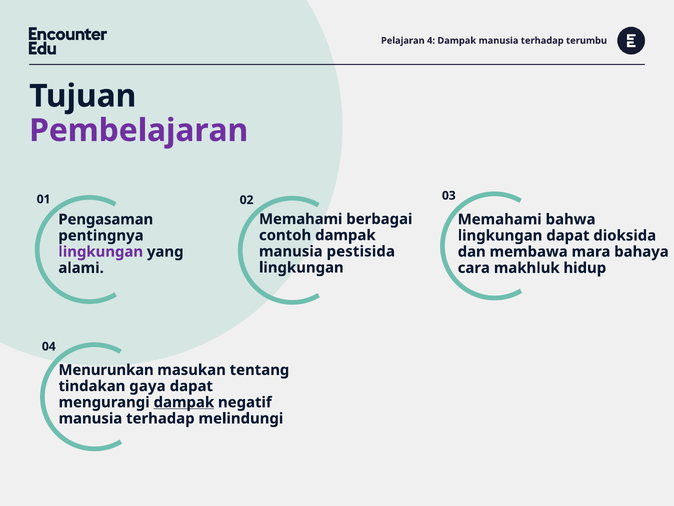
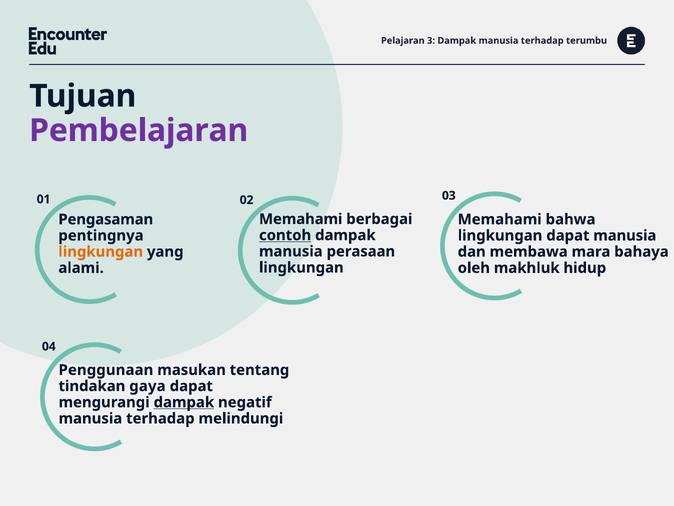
4: 4 -> 3
contoh underline: none -> present
dapat dioksida: dioksida -> manusia
pestisida: pestisida -> perasaan
lingkungan at (101, 252) colour: purple -> orange
cara: cara -> oleh
Menurunkan: Menurunkan -> Penggunaan
